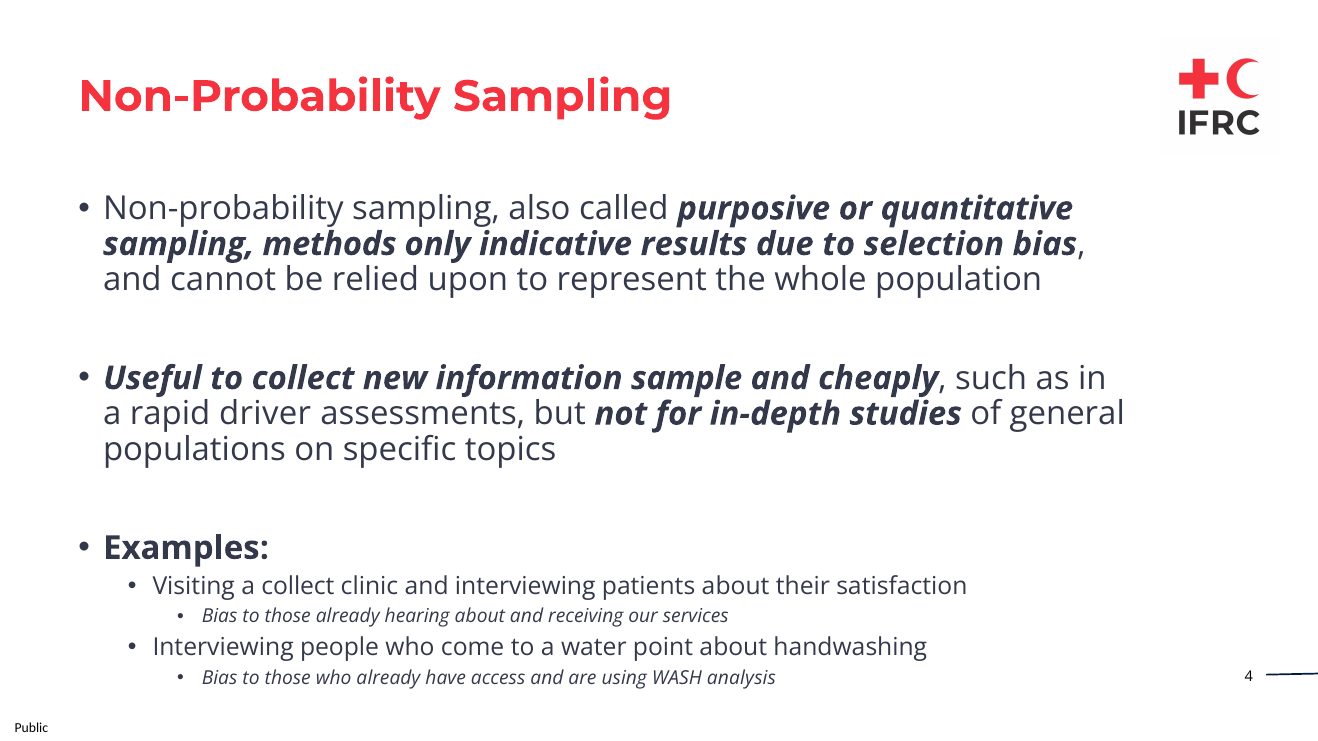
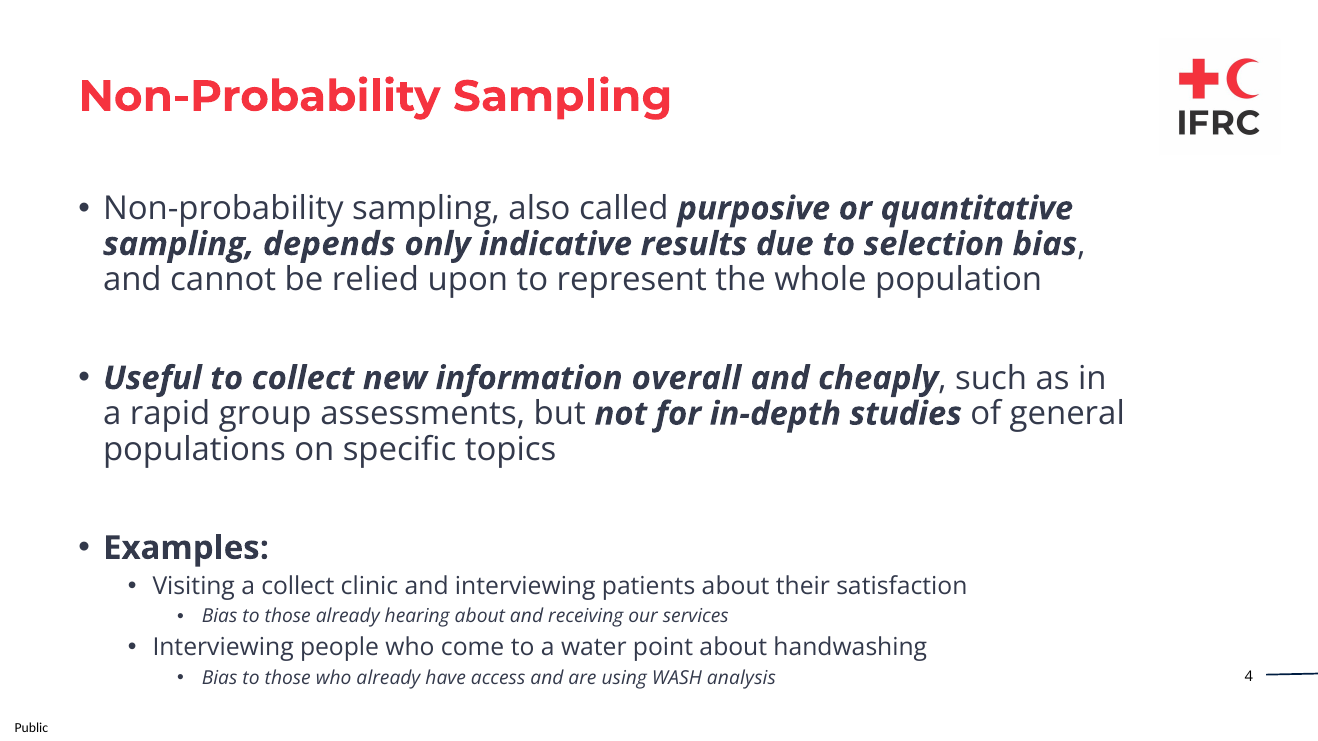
methods: methods -> depends
sample: sample -> overall
driver: driver -> group
